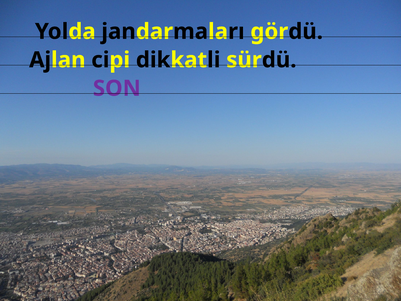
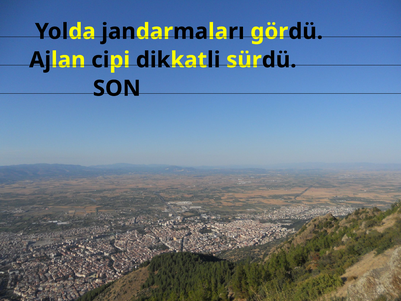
SON colour: purple -> black
